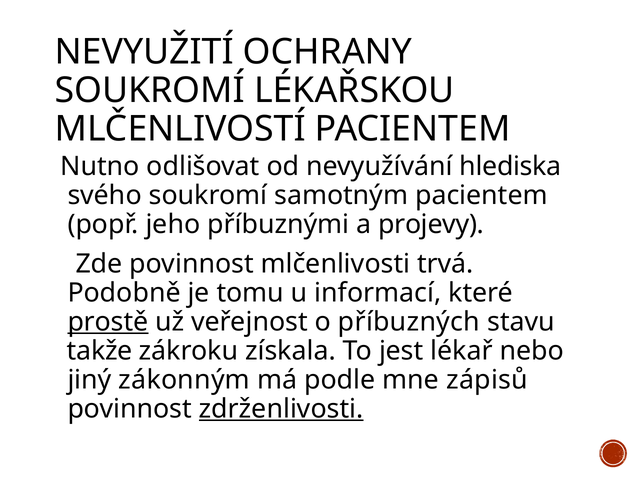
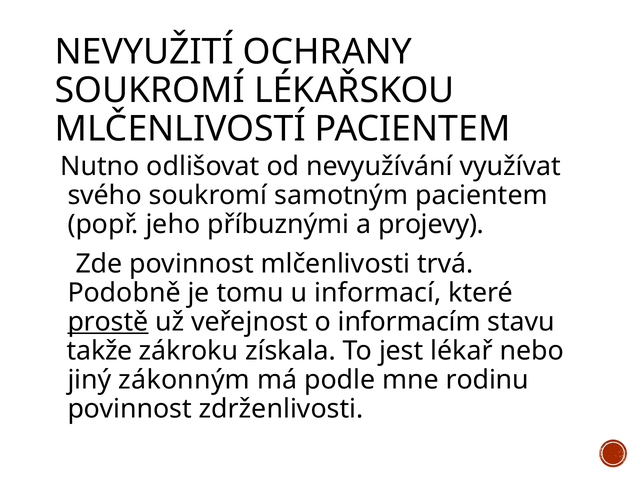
hlediska: hlediska -> využívat
příbuzných: příbuzných -> informacím
zápisů: zápisů -> rodinu
zdrženlivosti underline: present -> none
